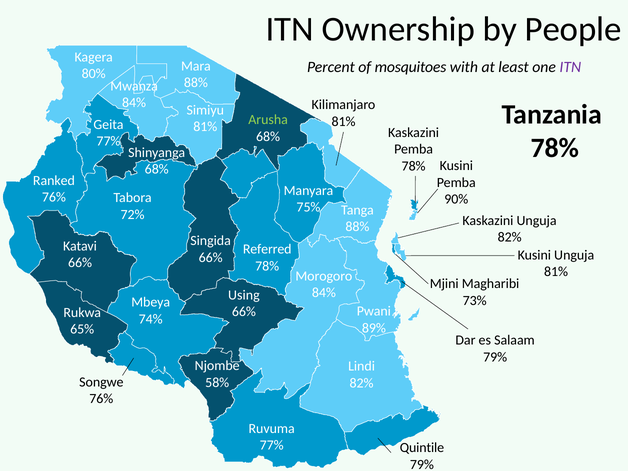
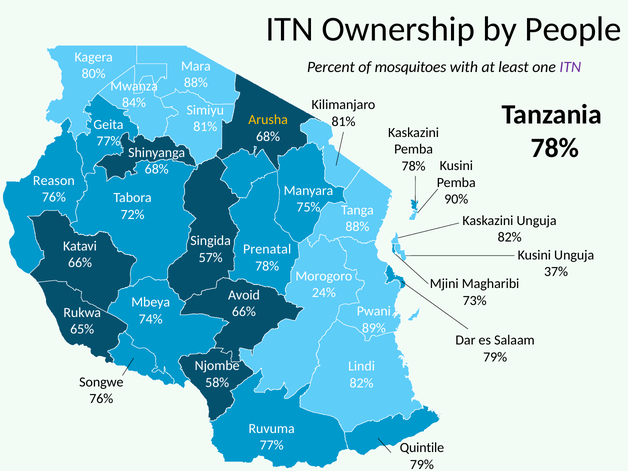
Arusha colour: light green -> yellow
Ranked: Ranked -> Reason
Referred: Referred -> Prenatal
66% at (211, 258): 66% -> 57%
81% at (556, 272): 81% -> 37%
84% at (324, 293): 84% -> 24%
Using: Using -> Avoid
